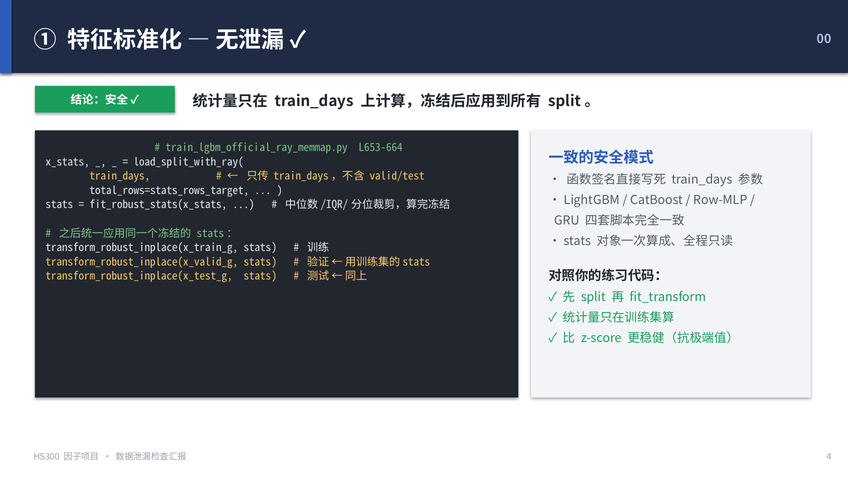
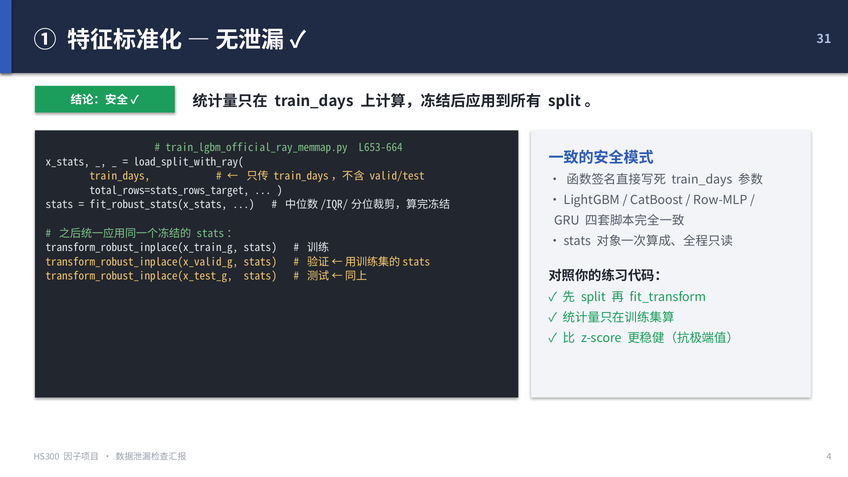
00: 00 -> 31
